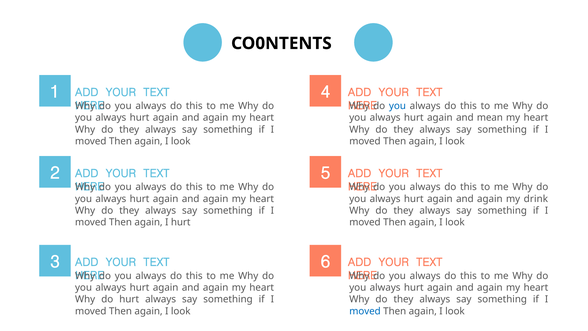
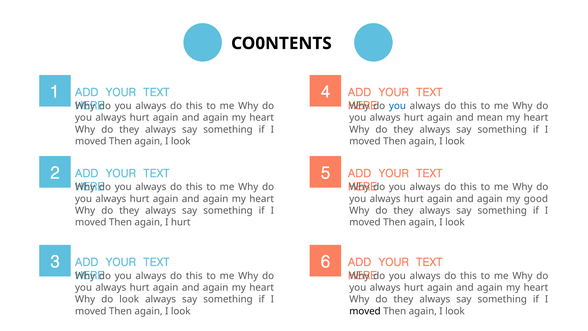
drink: drink -> good
do hurt: hurt -> look
moved at (365, 311) colour: blue -> black
